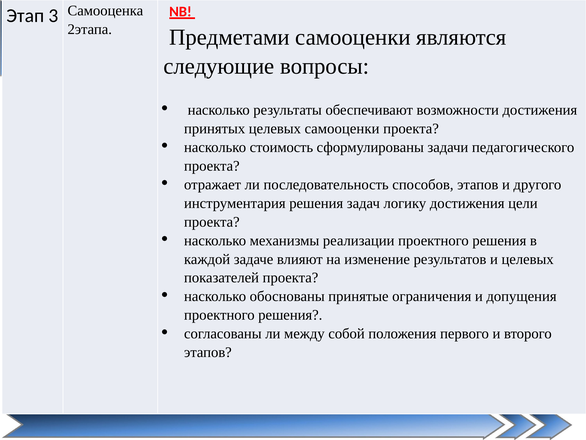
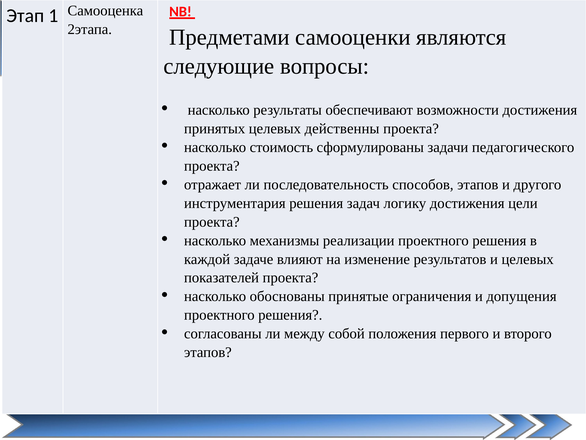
3: 3 -> 1
целевых самооценки: самооценки -> действенны
